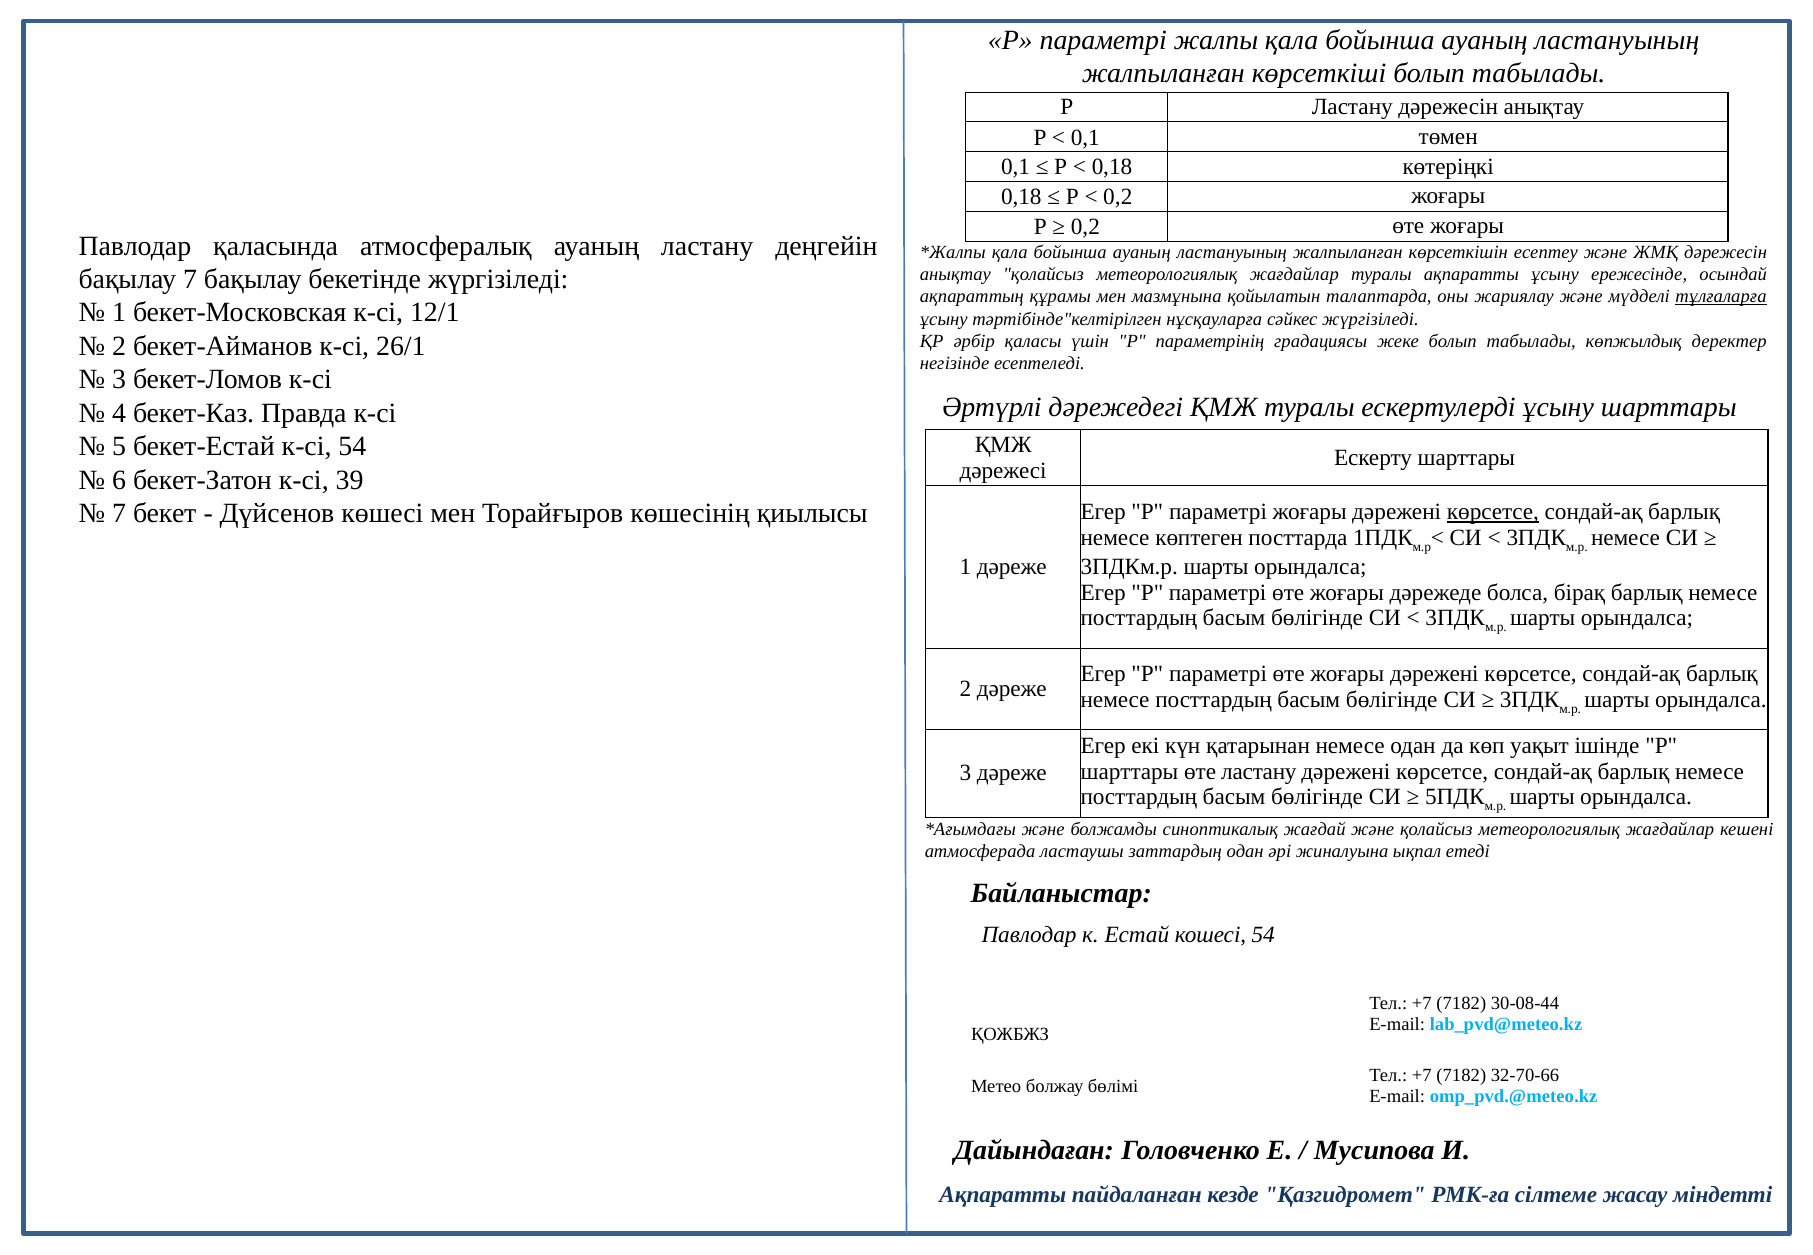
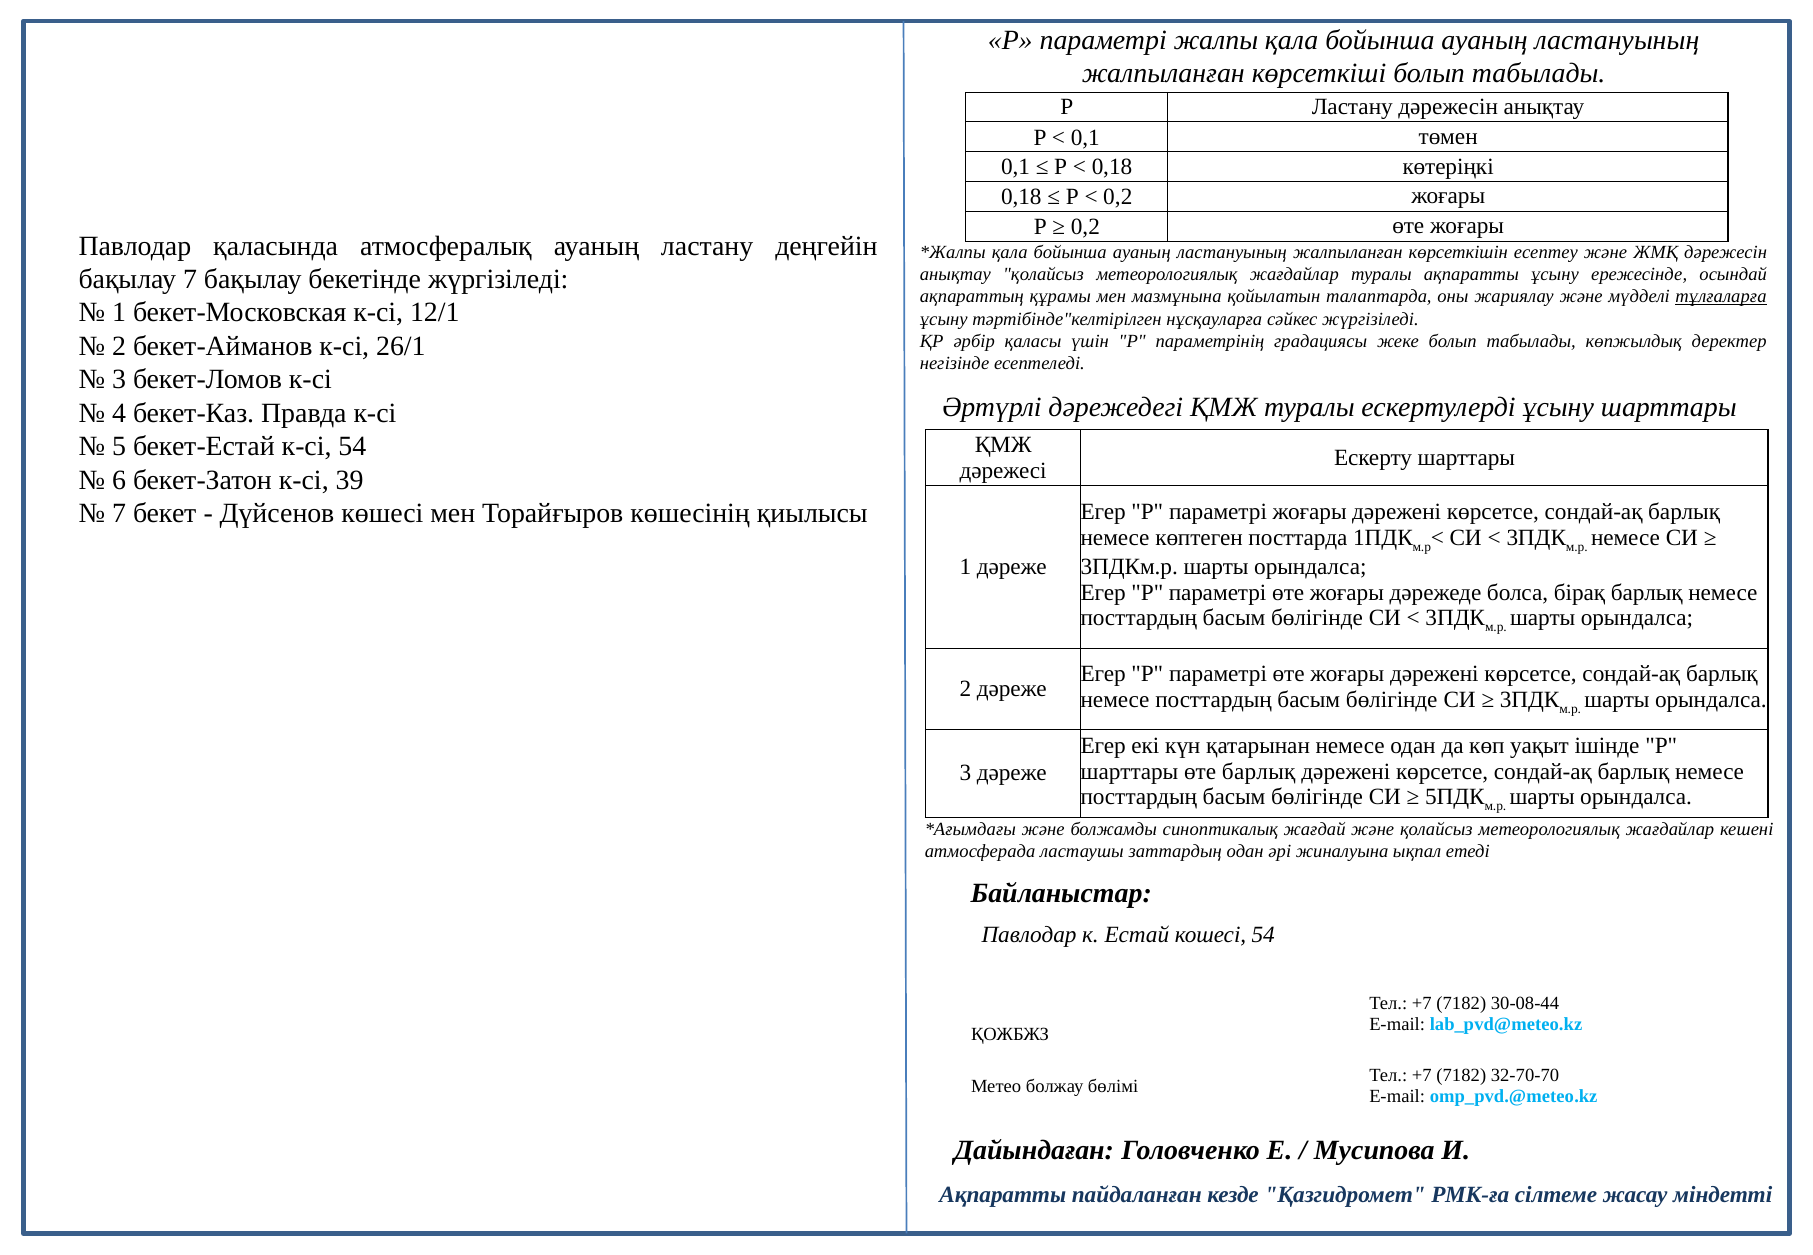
көрсетсе at (1493, 512) underline: present -> none
өте ластану: ластану -> барлық
32-70-66: 32-70-66 -> 32-70-70
